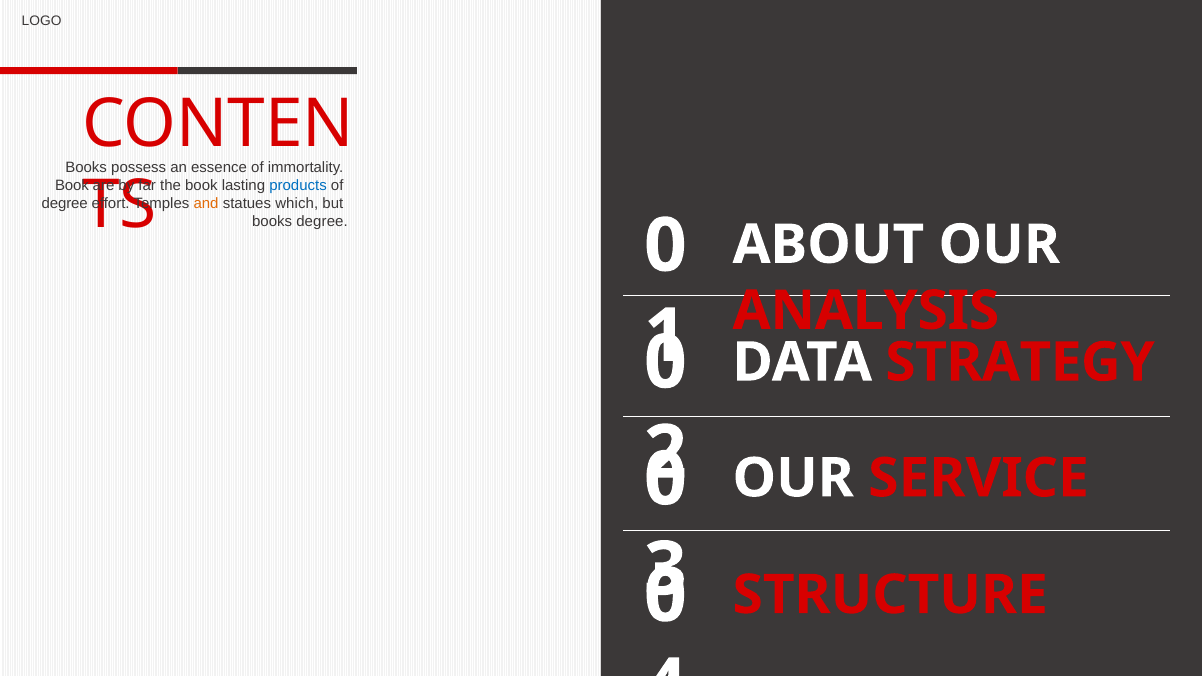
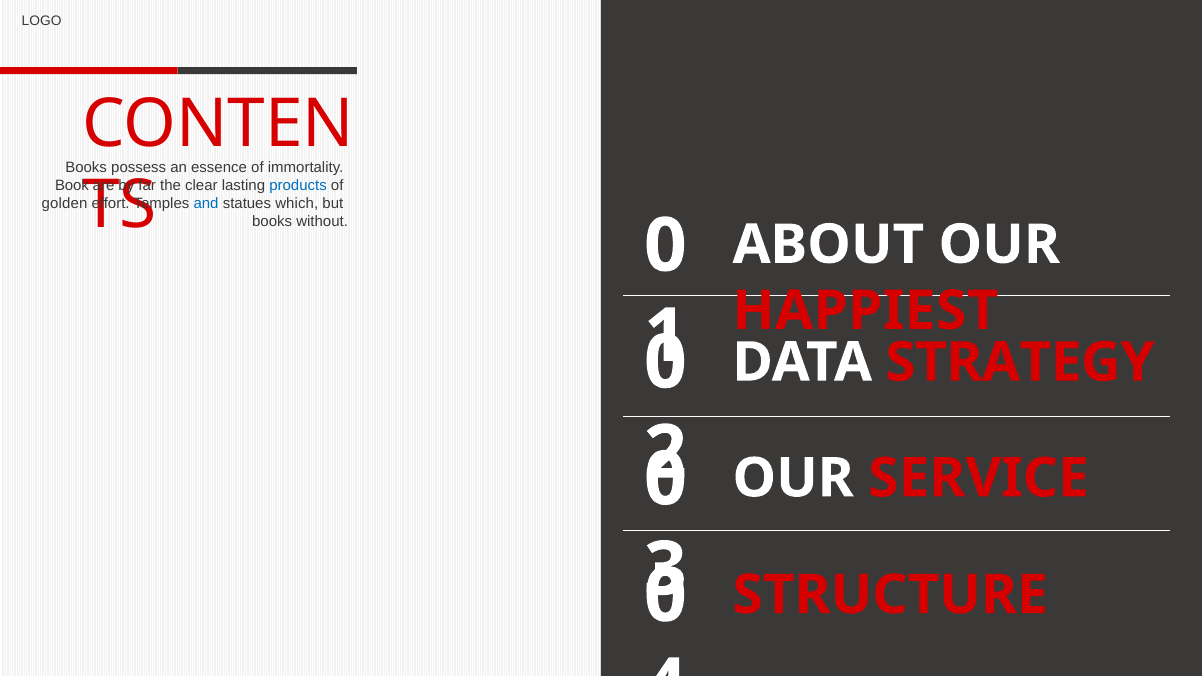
the book: book -> clear
degree at (65, 204): degree -> golden
and colour: orange -> blue
books degree: degree -> without
ANALYSIS: ANALYSIS -> HAPPIEST
